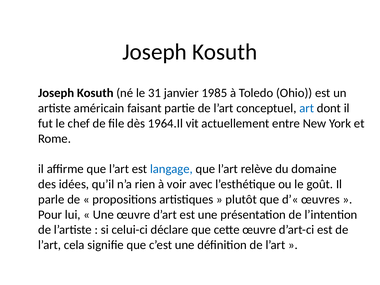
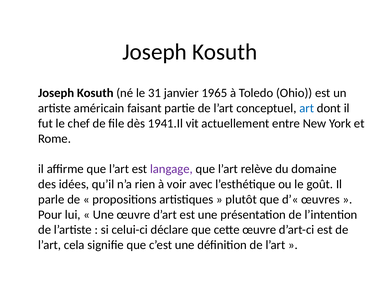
1985: 1985 -> 1965
1964.Il: 1964.Il -> 1941.Il
langage colour: blue -> purple
